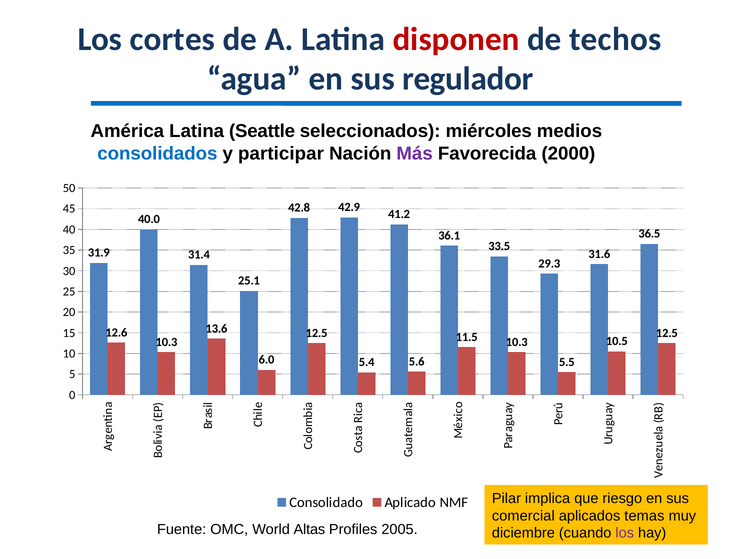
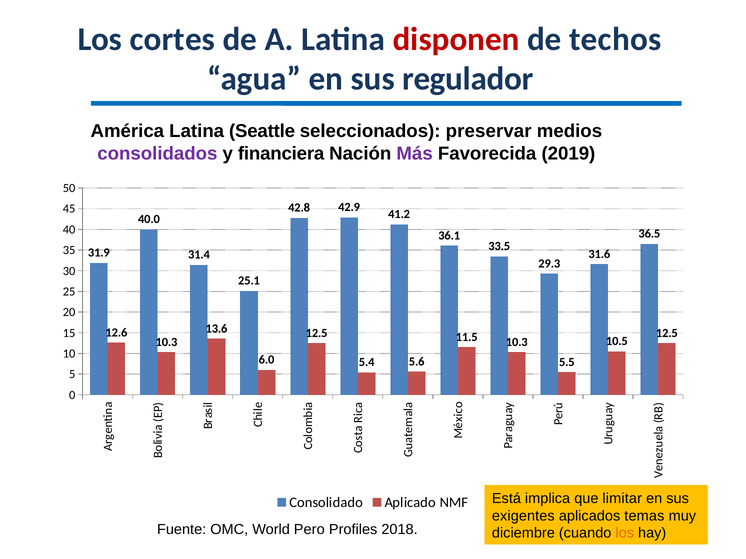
miércoles: miércoles -> preservar
consolidados colour: blue -> purple
participar: participar -> financiera
2000: 2000 -> 2019
Pilar: Pilar -> Está
riesgo: riesgo -> limitar
comercial: comercial -> exigentes
Altas: Altas -> Pero
2005: 2005 -> 2018
los at (625, 534) colour: purple -> orange
